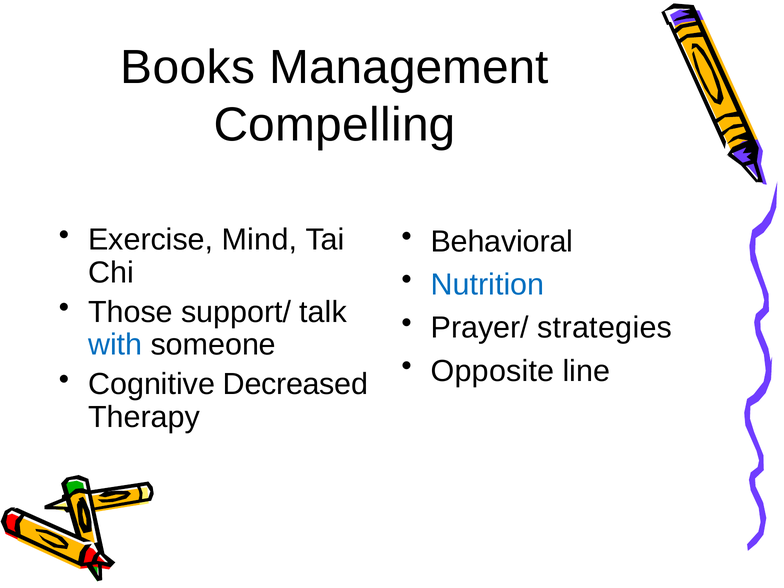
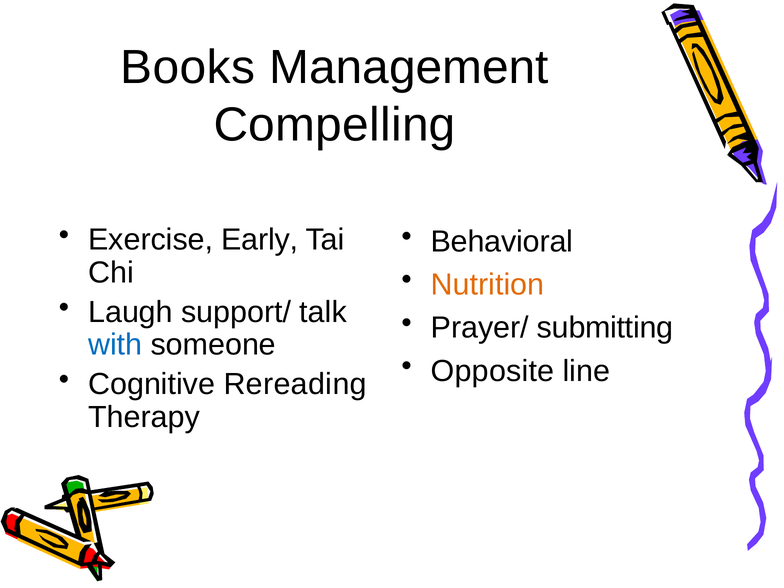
Mind: Mind -> Early
Nutrition colour: blue -> orange
Those: Those -> Laugh
strategies: strategies -> submitting
Decreased: Decreased -> Rereading
